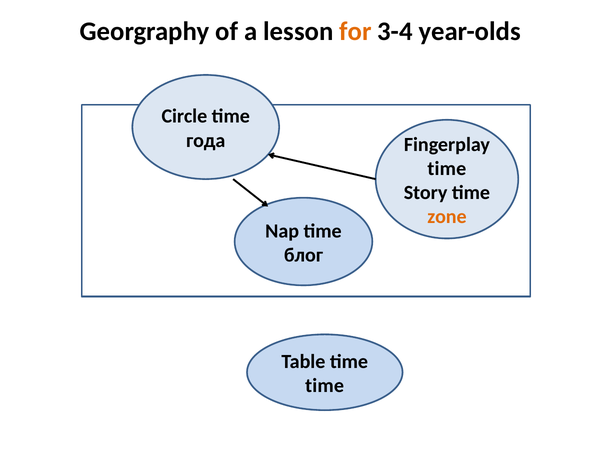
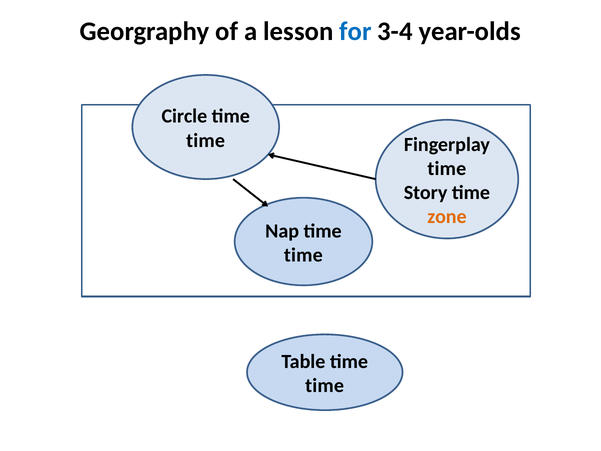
for colour: orange -> blue
года at (206, 140): года -> time
блог at (303, 255): блог -> time
